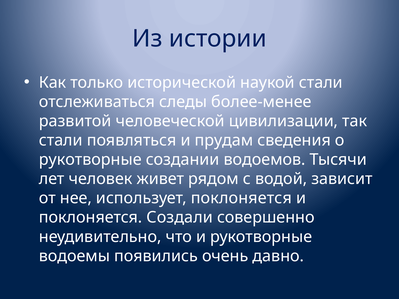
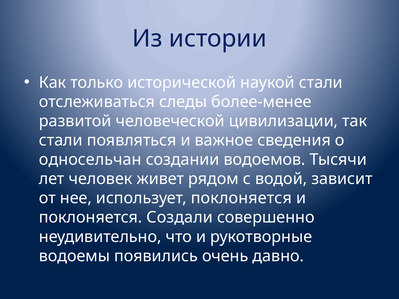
прудам: прудам -> важное
рукотворные at (90, 160): рукотворные -> односельчан
